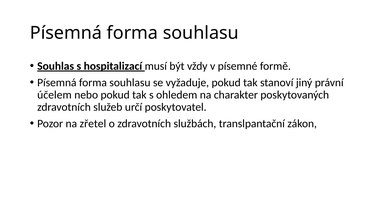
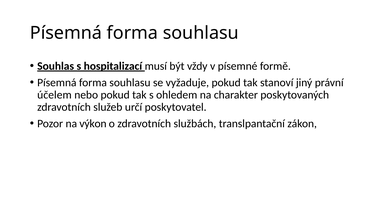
zřetel: zřetel -> výkon
